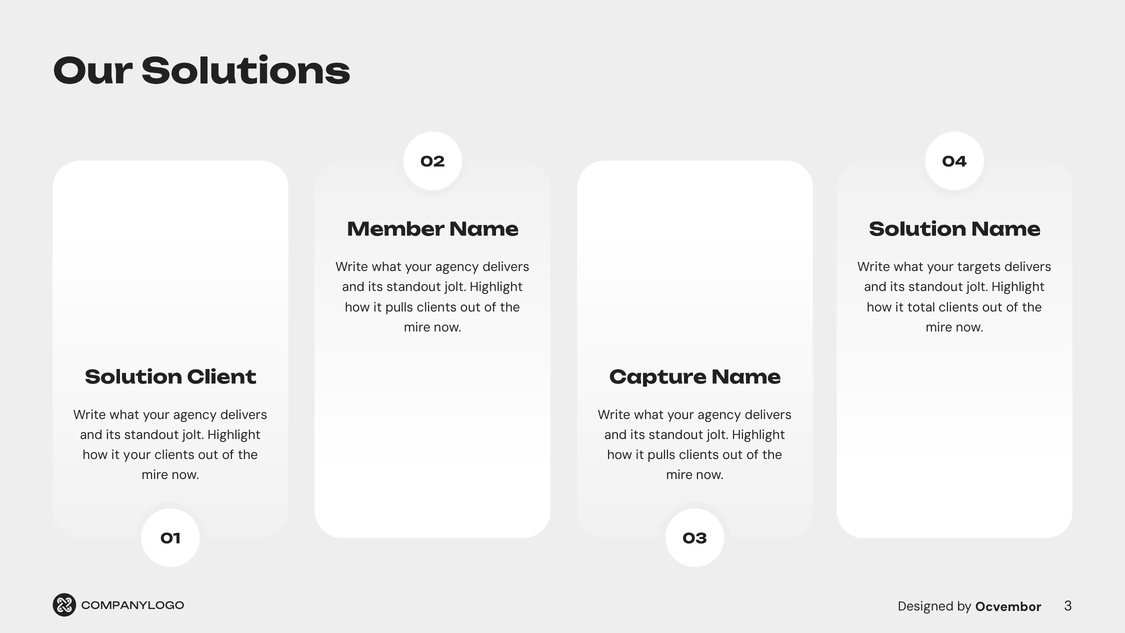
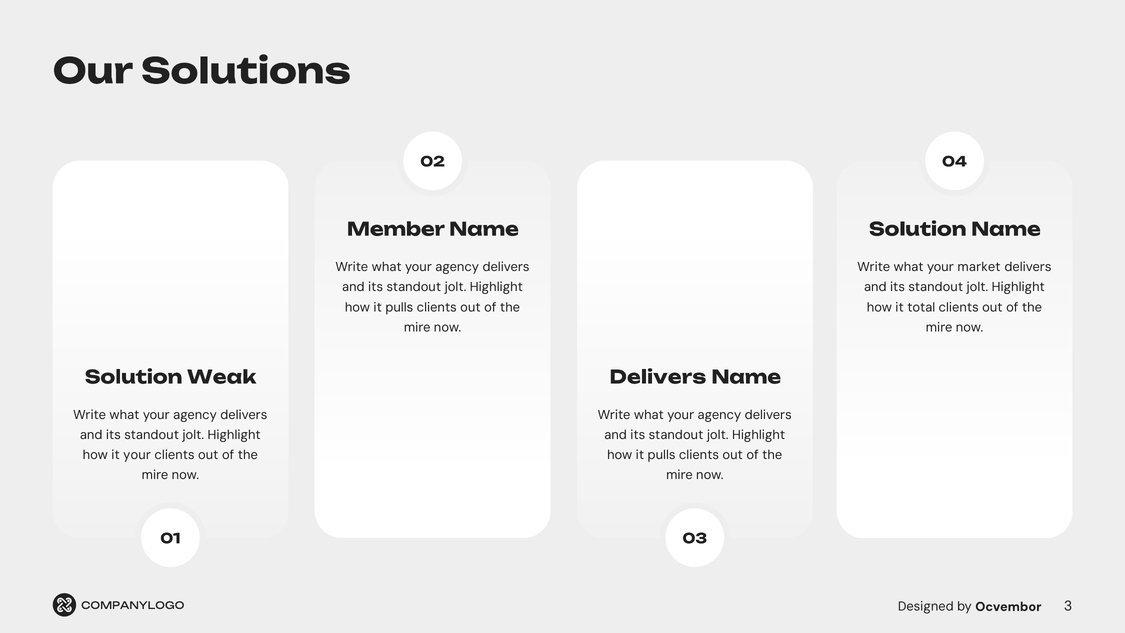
targets: targets -> market
Client: Client -> Weak
Capture at (658, 377): Capture -> Delivers
